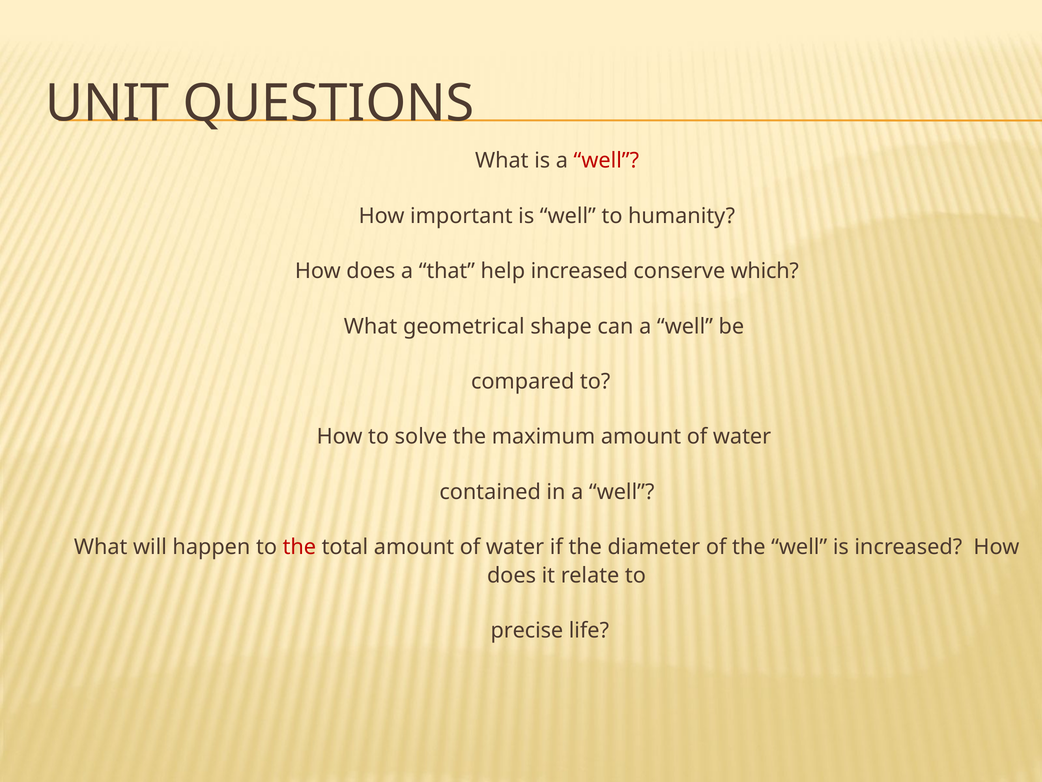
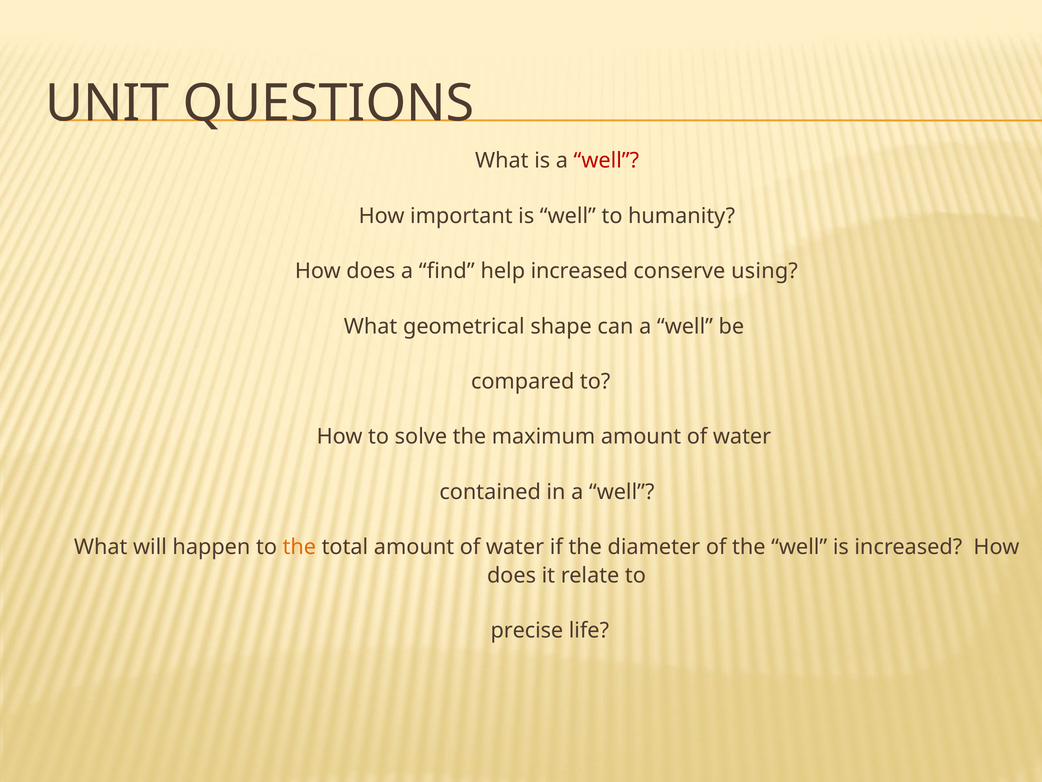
that: that -> find
which: which -> using
the at (299, 547) colour: red -> orange
